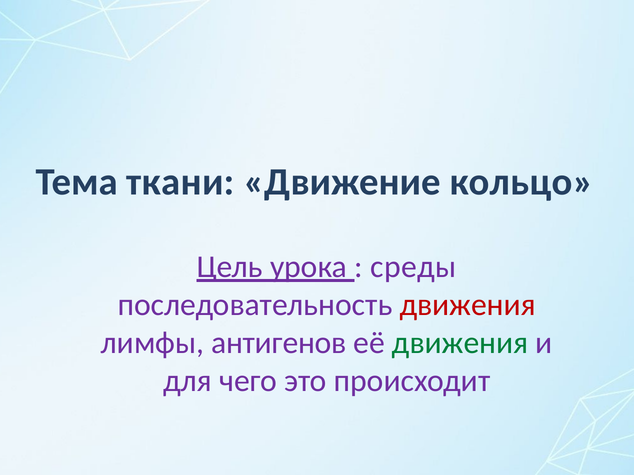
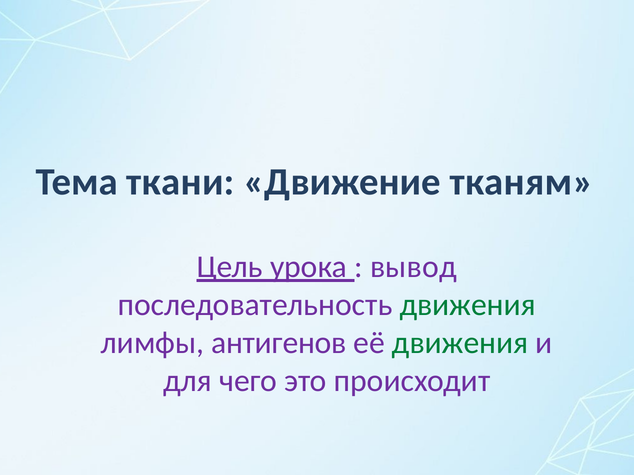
кольцо: кольцо -> тканям
среды: среды -> вывод
движения at (468, 305) colour: red -> green
